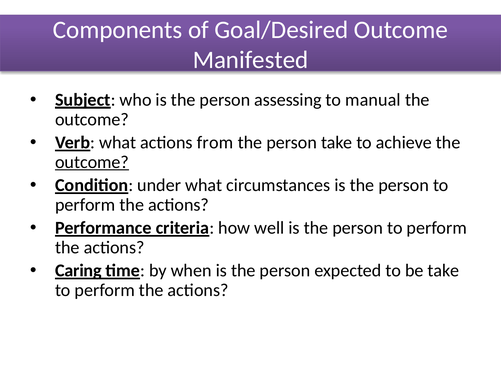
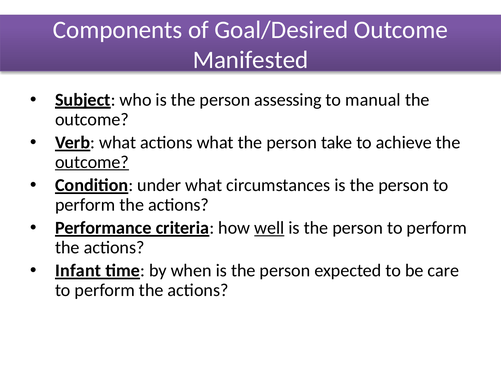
actions from: from -> what
well underline: none -> present
Caring: Caring -> Infant
be take: take -> care
